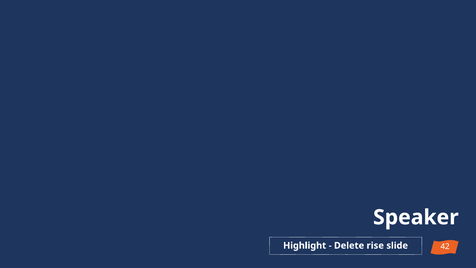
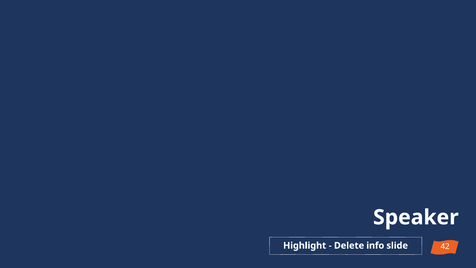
rise: rise -> info
